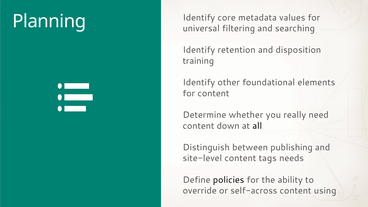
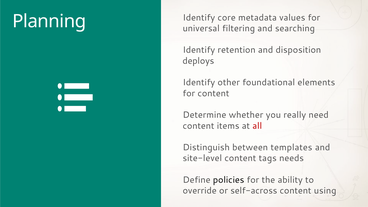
training: training -> deploys
down: down -> items
all colour: black -> red
publishing: publishing -> templates
